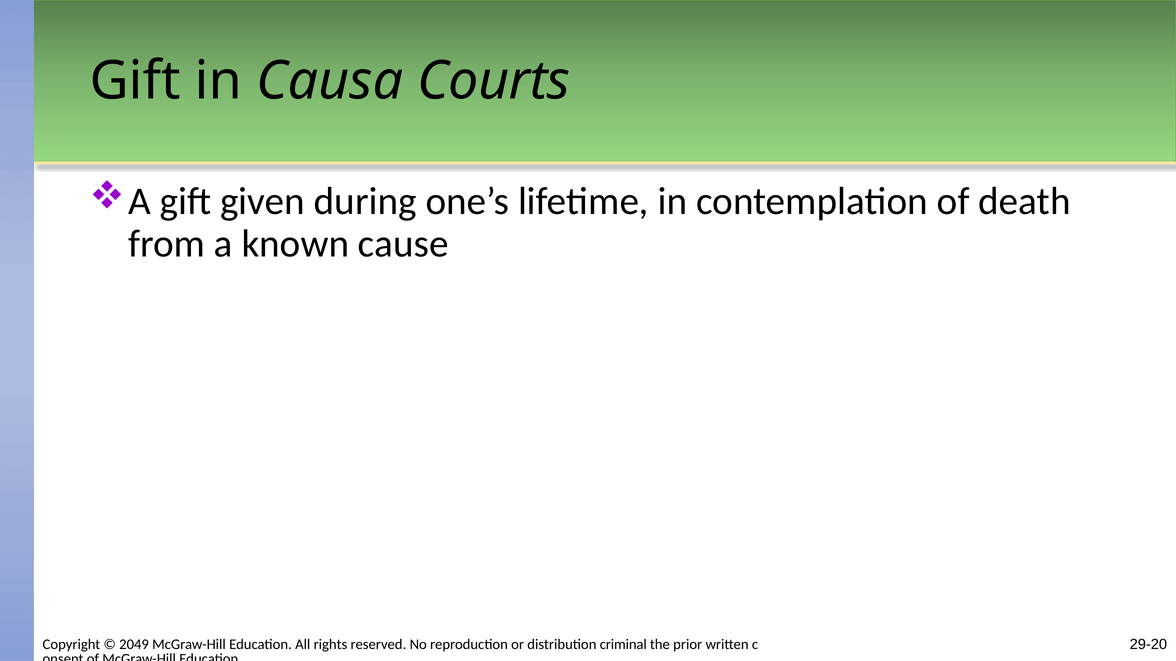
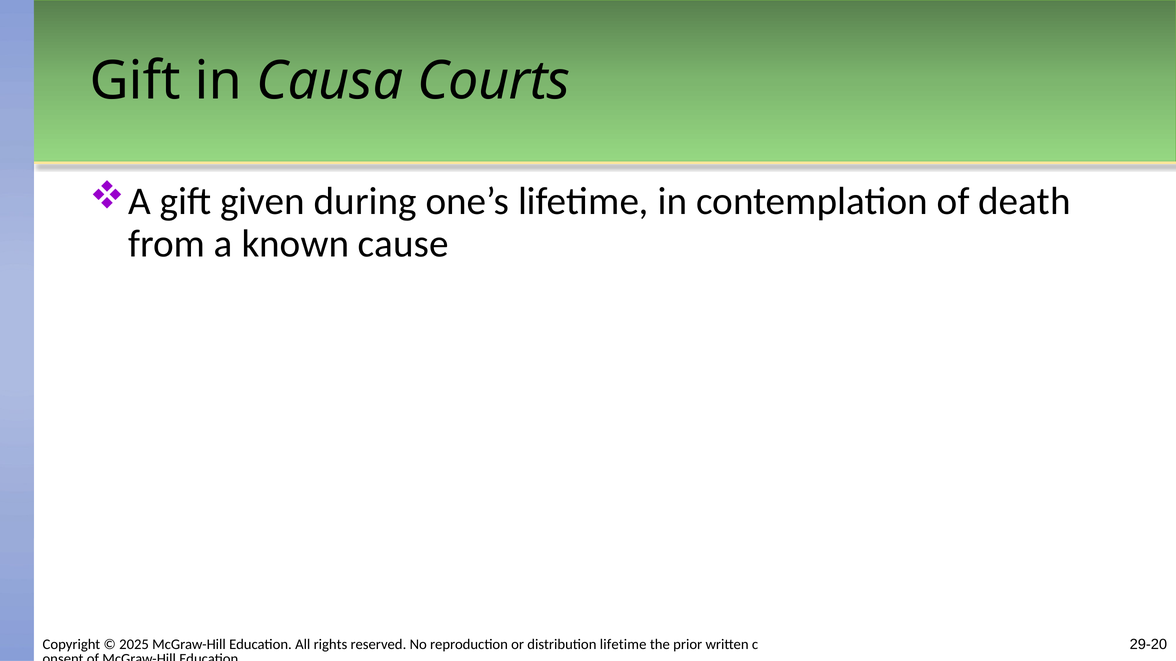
2049: 2049 -> 2025
distribution criminal: criminal -> lifetime
